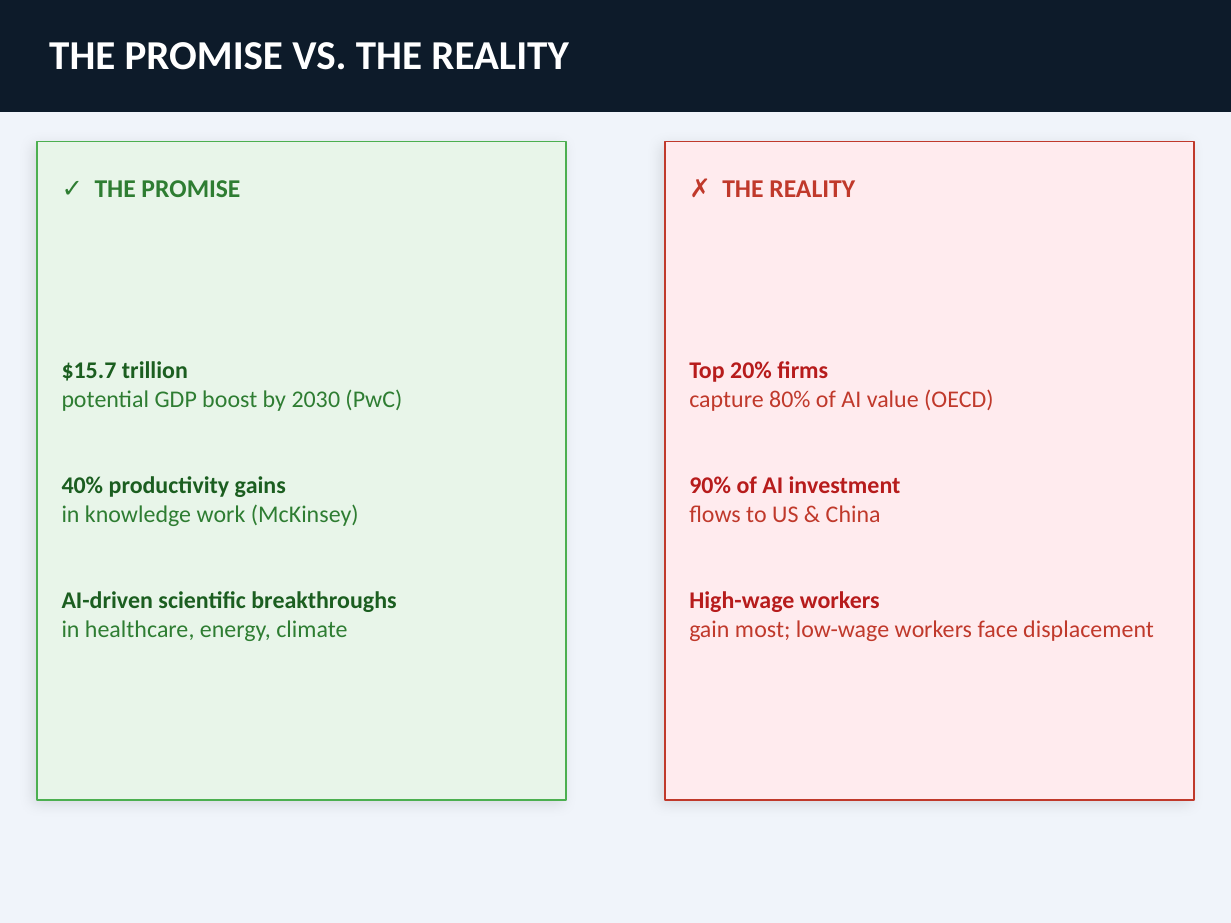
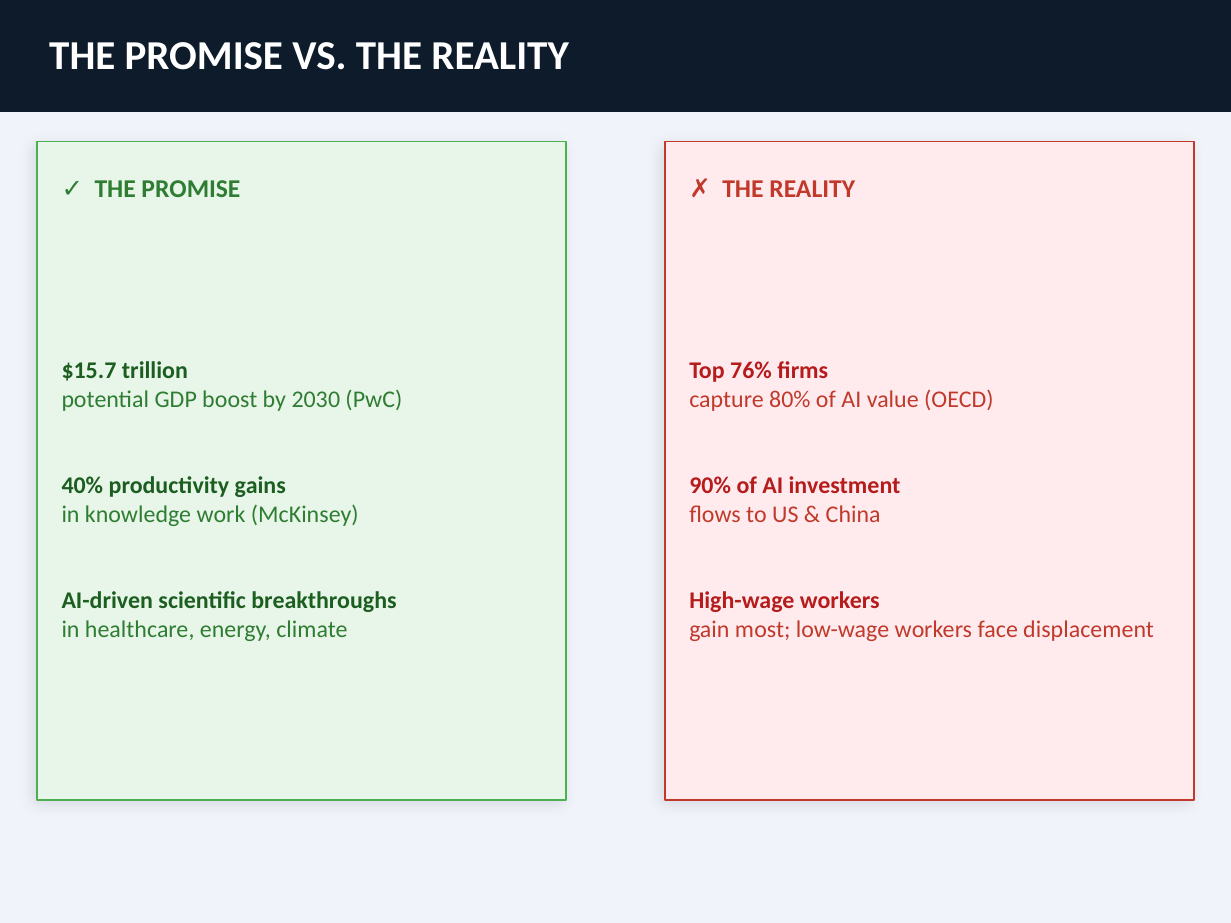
20%: 20% -> 76%
